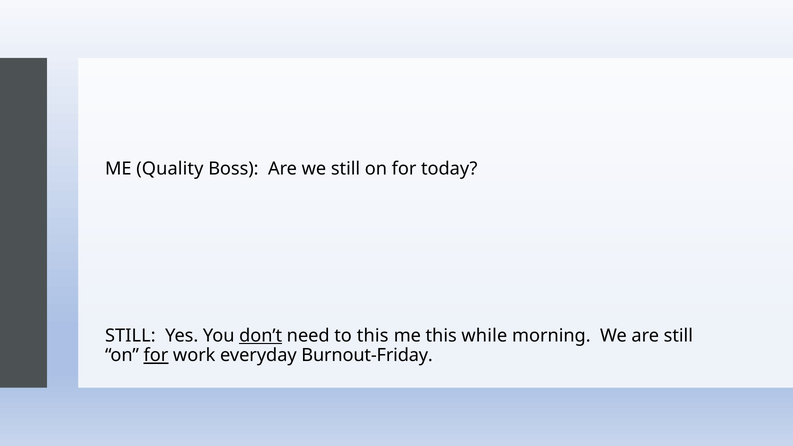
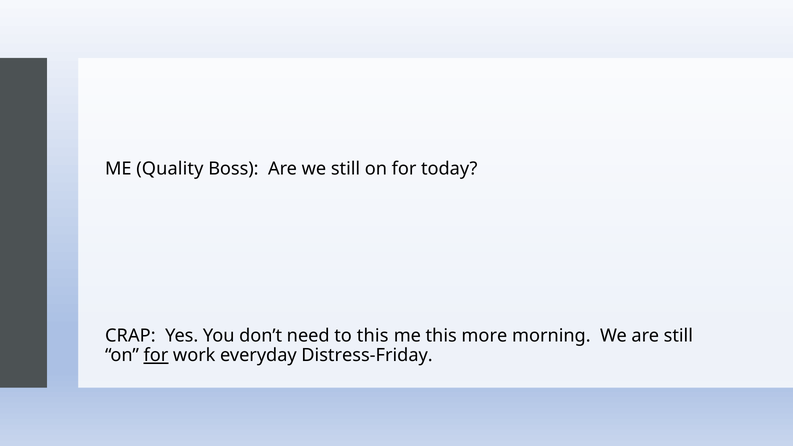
STILL at (130, 336): STILL -> CRAP
don’t underline: present -> none
while: while -> more
Burnout-Friday: Burnout-Friday -> Distress-Friday
